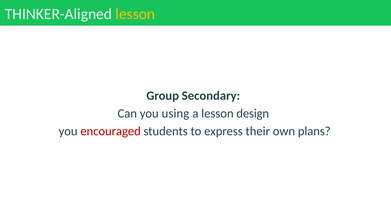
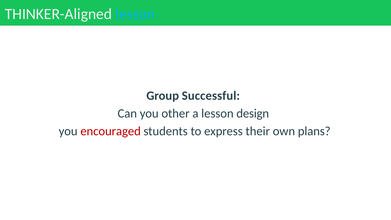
lesson at (135, 14) colour: yellow -> light blue
Secondary: Secondary -> Successful
using: using -> other
